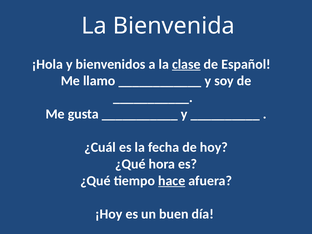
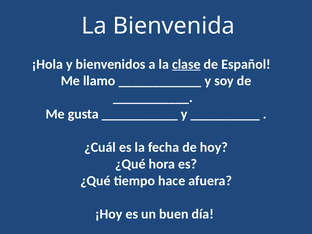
hace underline: present -> none
